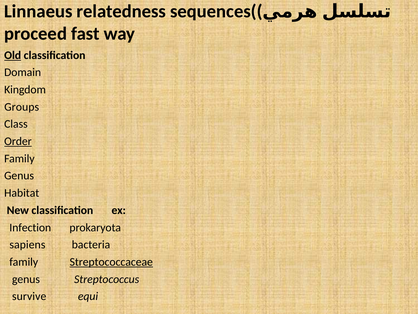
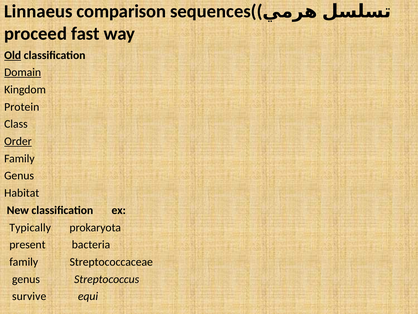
relatedness: relatedness -> comparison
Domain underline: none -> present
Groups: Groups -> Protein
Infection: Infection -> Typically
sapiens: sapiens -> present
Streptococcaceae underline: present -> none
